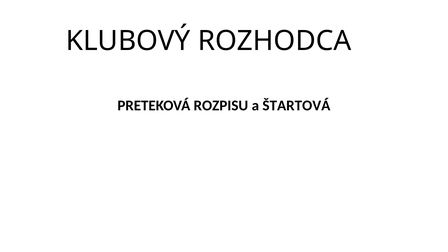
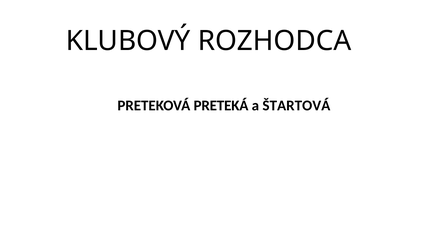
ROZPISU: ROZPISU -> PRETEKÁ
